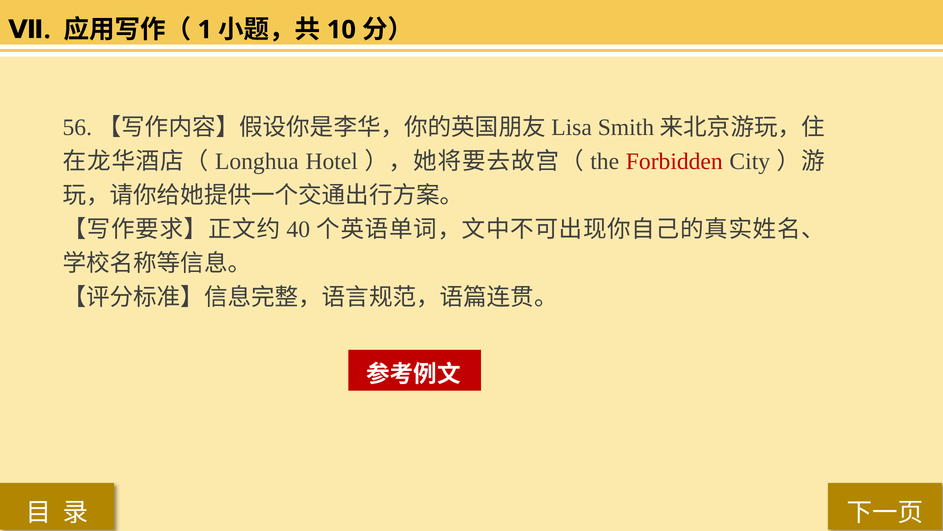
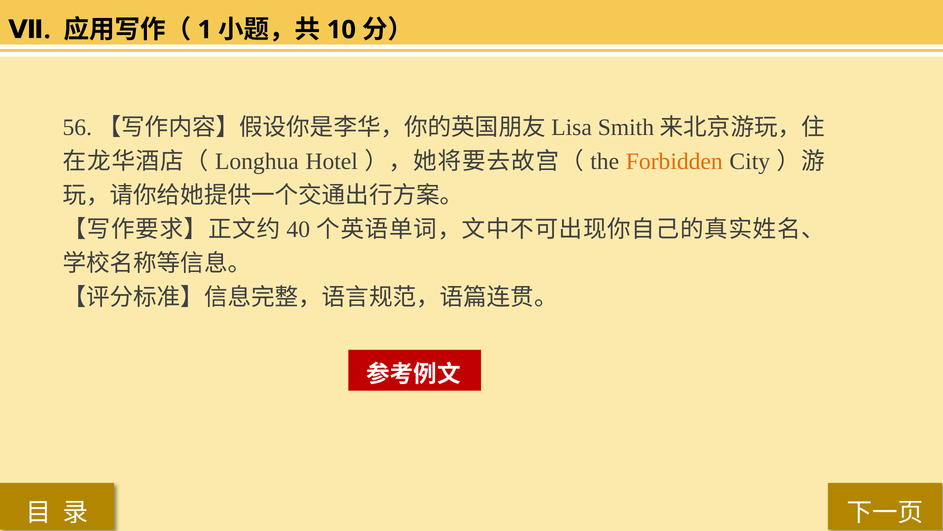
Forbidden colour: red -> orange
